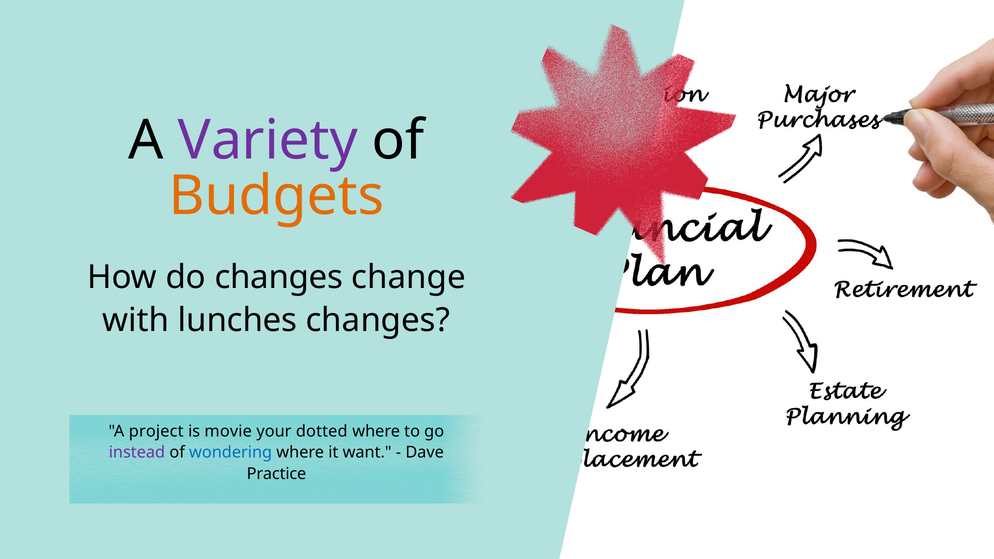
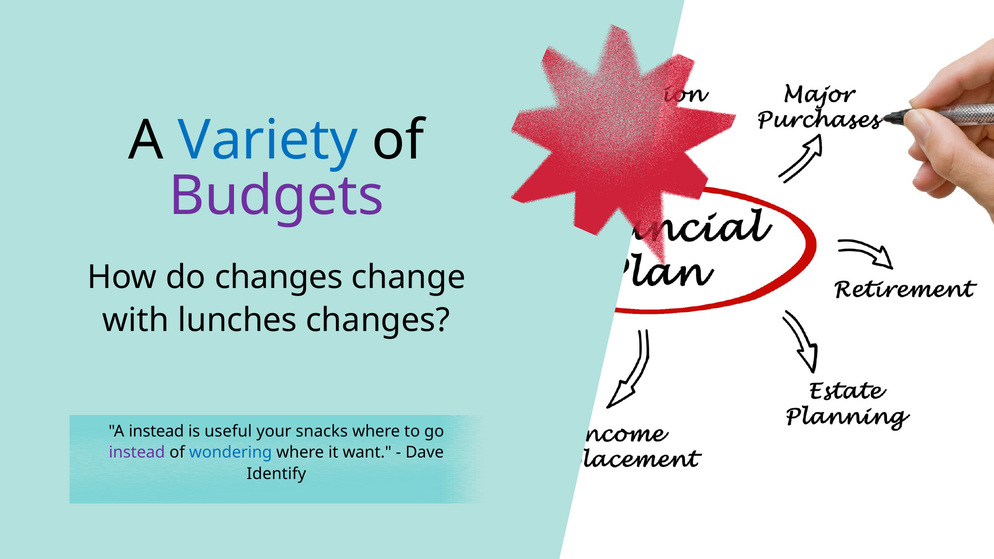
Variety colour: purple -> blue
Budgets colour: orange -> purple
A project: project -> instead
movie: movie -> useful
dotted: dotted -> snacks
Practice: Practice -> Identify
